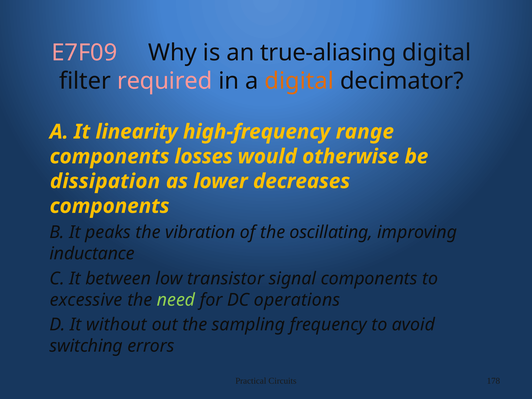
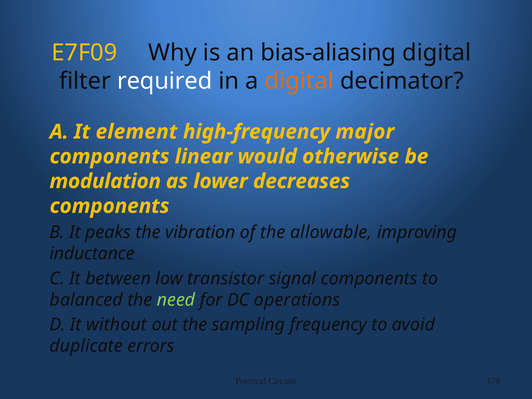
E7F09 colour: pink -> yellow
true-aliasing: true-aliasing -> bias-aliasing
required colour: pink -> white
linearity: linearity -> element
range: range -> major
losses: losses -> linear
dissipation: dissipation -> modulation
oscillating: oscillating -> allowable
excessive: excessive -> balanced
switching: switching -> duplicate
